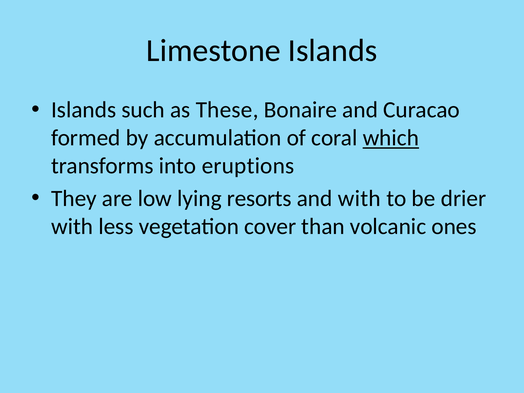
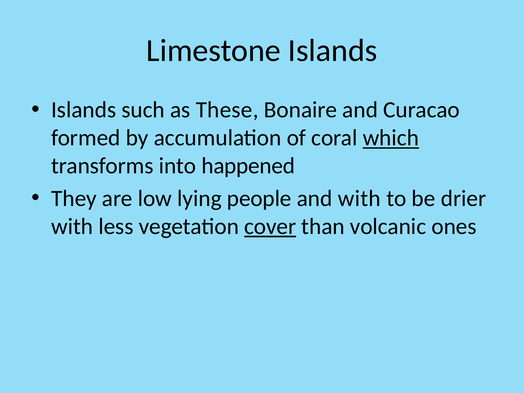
eruptions: eruptions -> happened
resorts: resorts -> people
cover underline: none -> present
